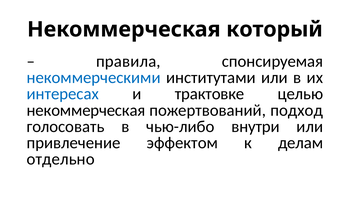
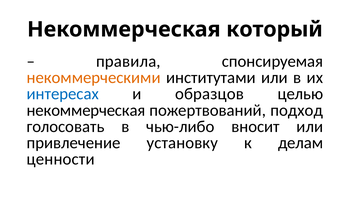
некоммерческими colour: blue -> orange
трактовке: трактовке -> образцов
внутри: внутри -> вносит
эффектом: эффектом -> установку
отдельно: отдельно -> ценности
